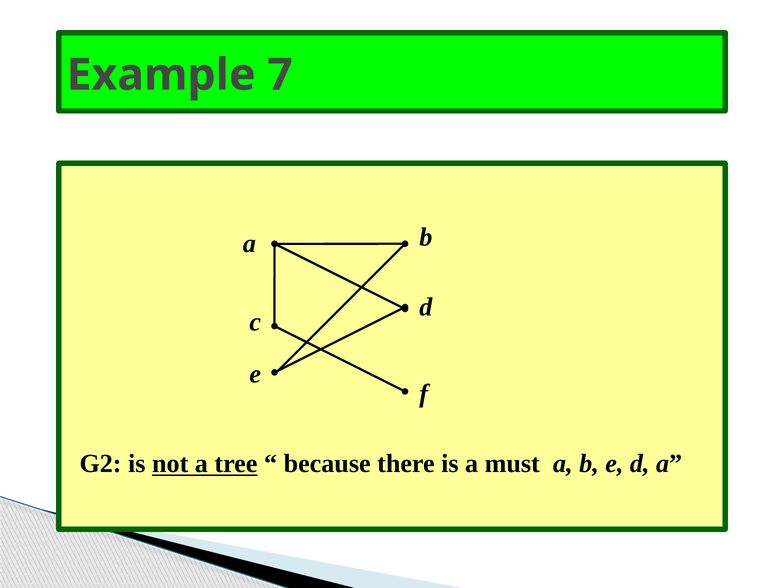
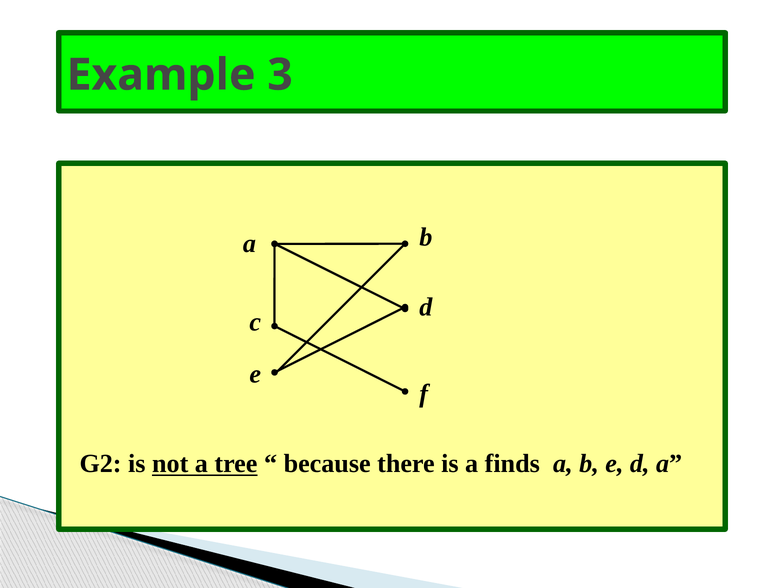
7: 7 -> 3
must: must -> finds
